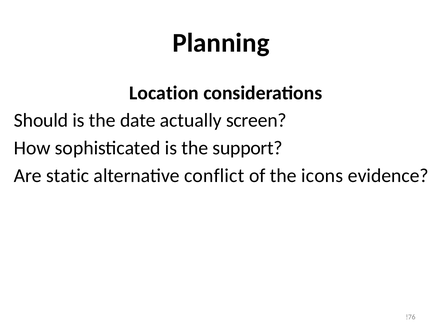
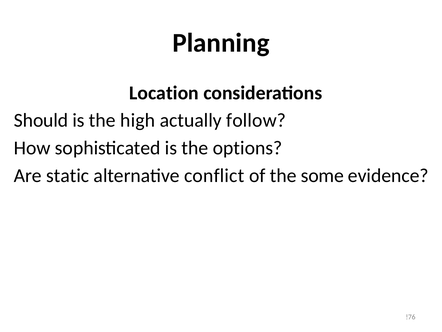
date: date -> high
screen: screen -> follow
support: support -> options
icons: icons -> some
